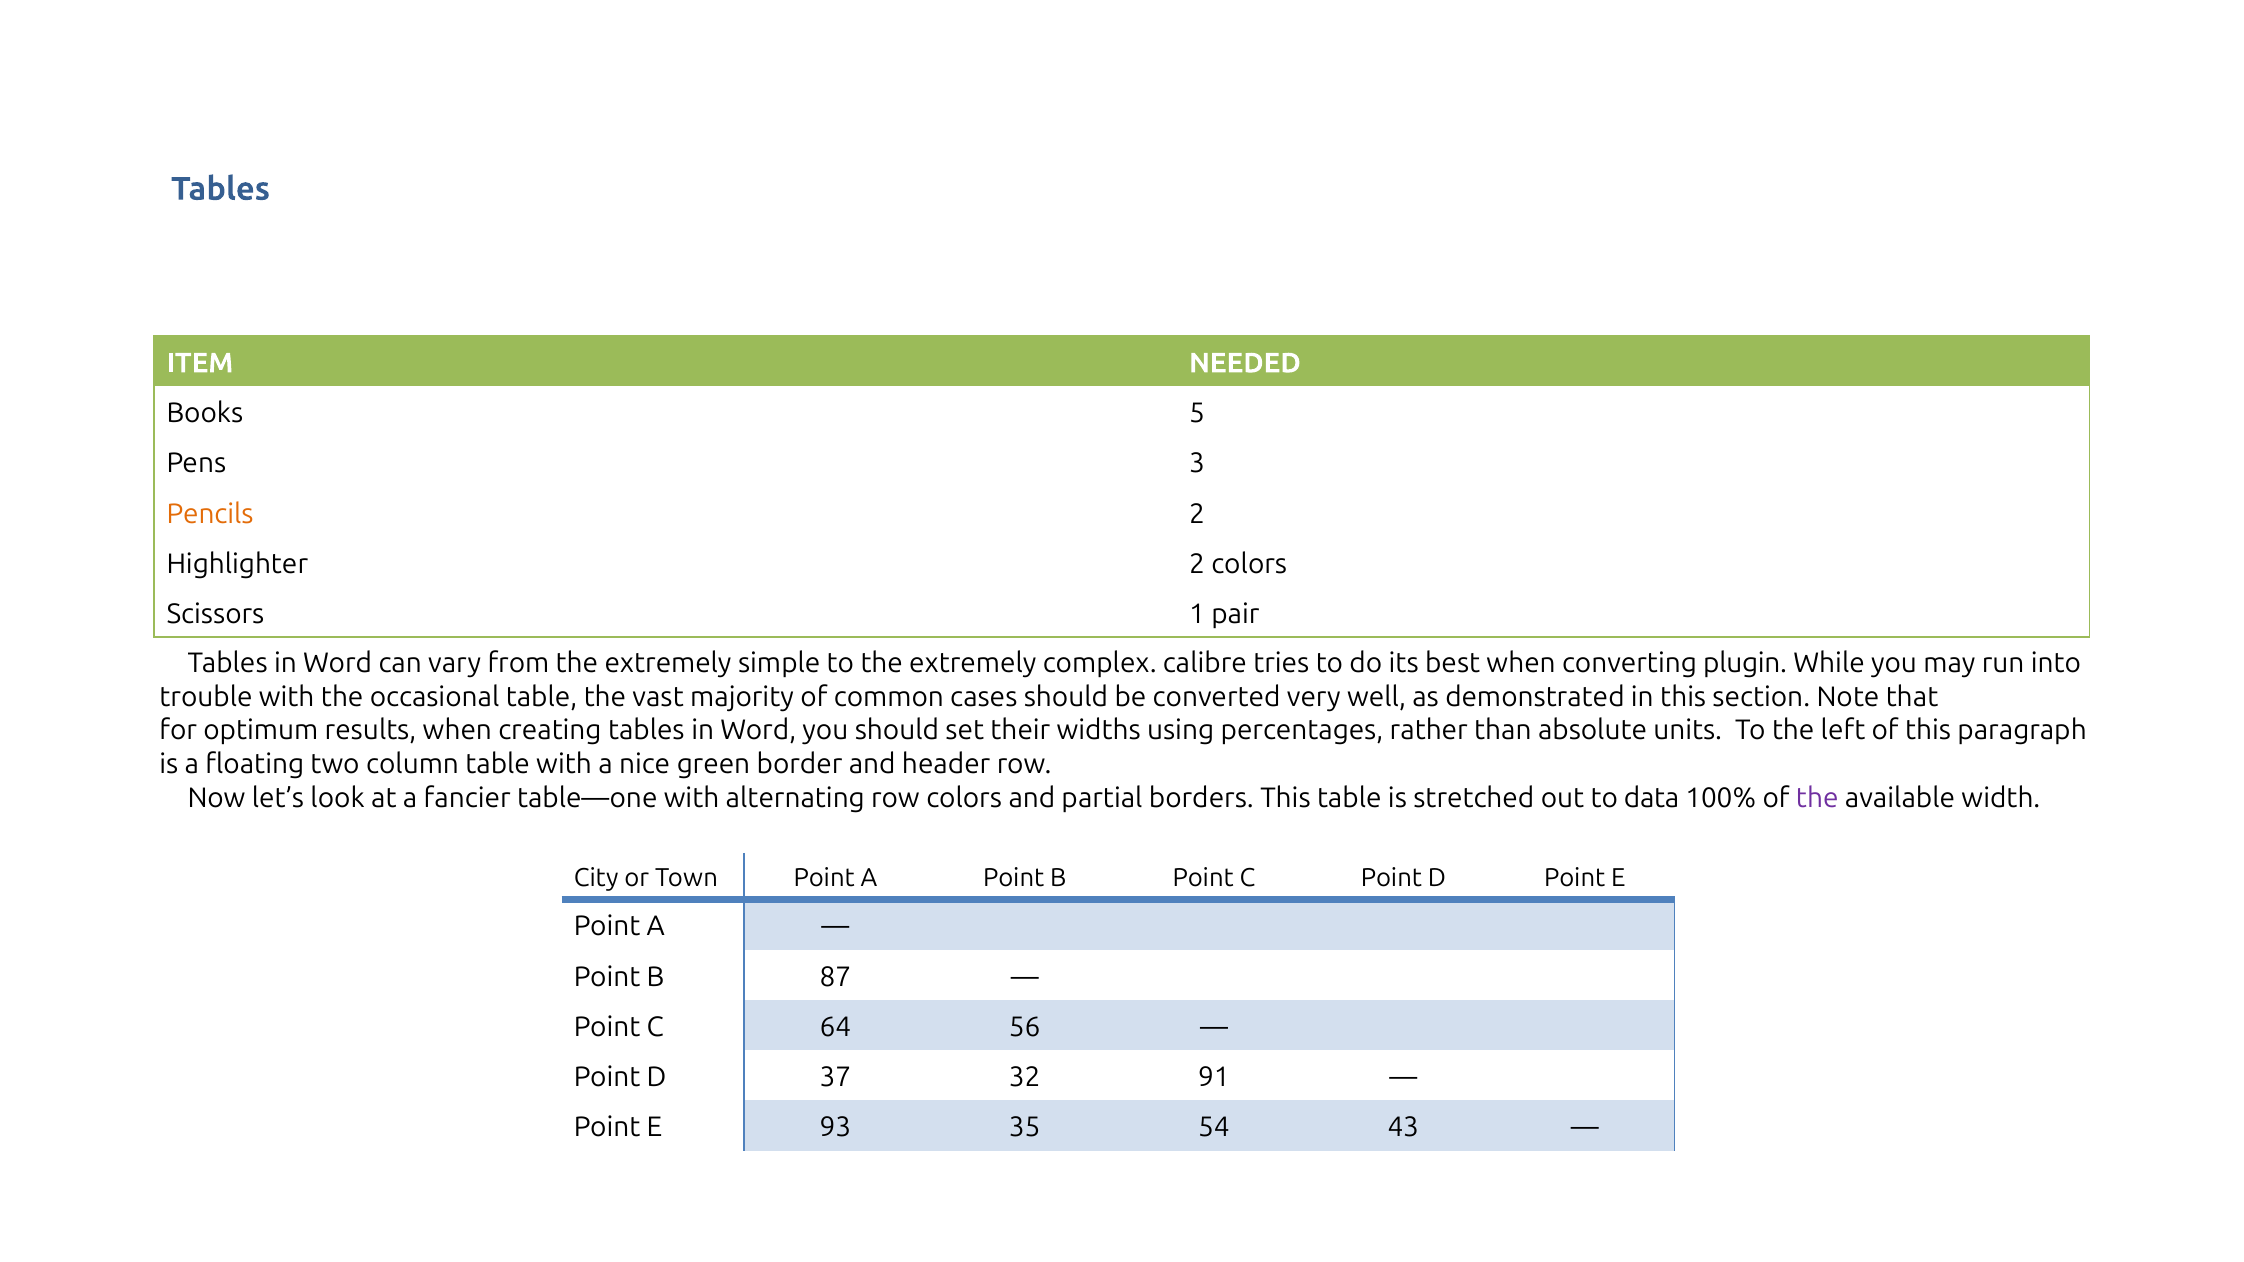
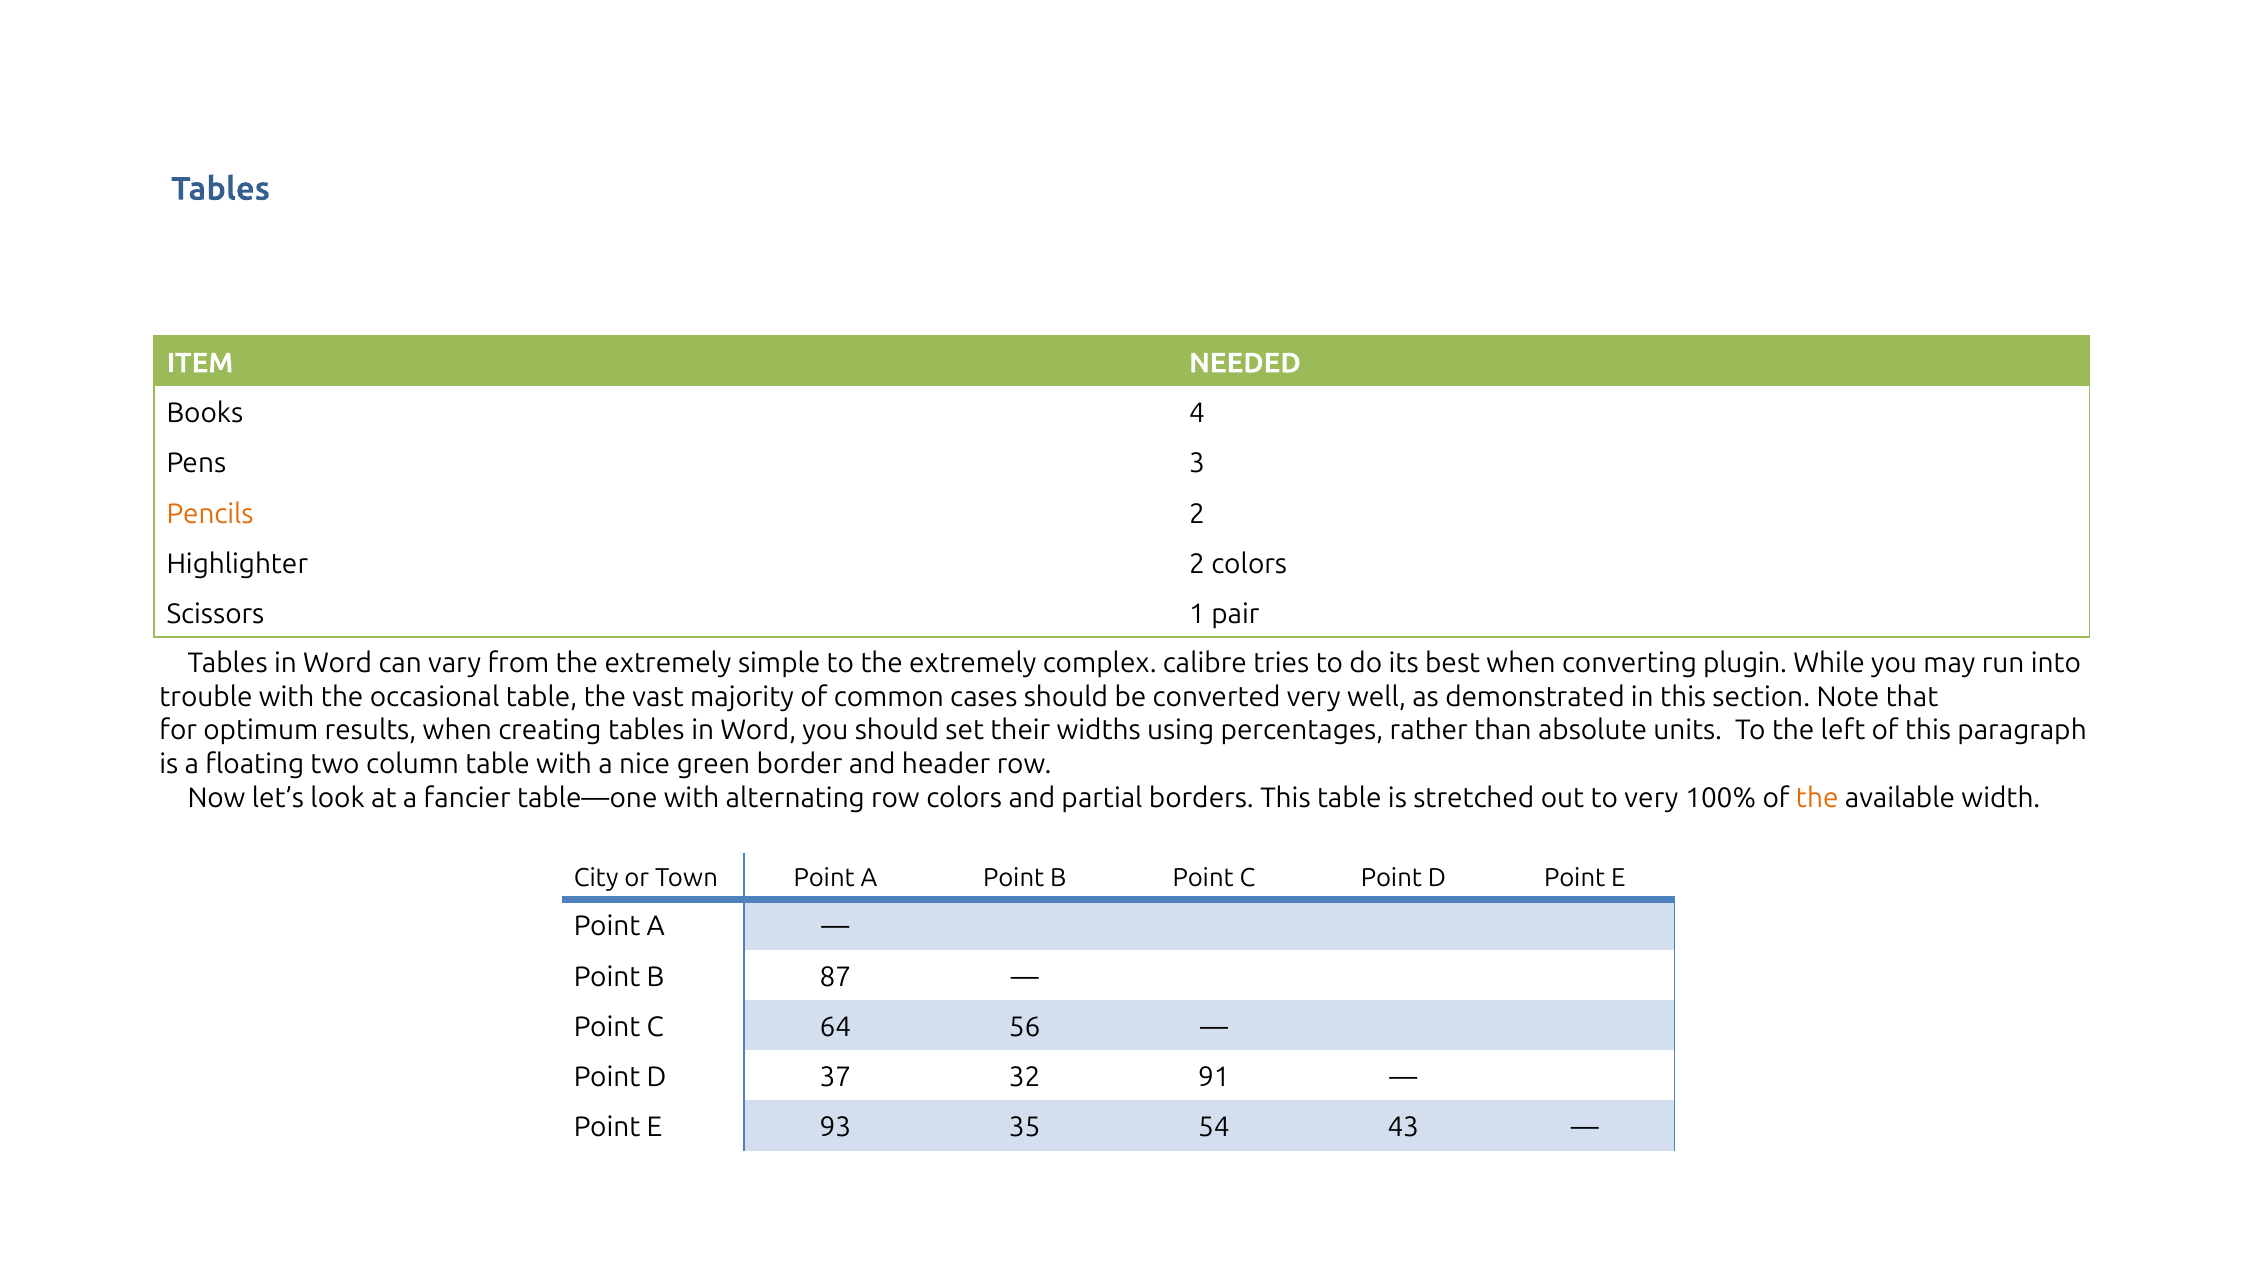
5: 5 -> 4
to data: data -> very
the at (1817, 798) colour: purple -> orange
